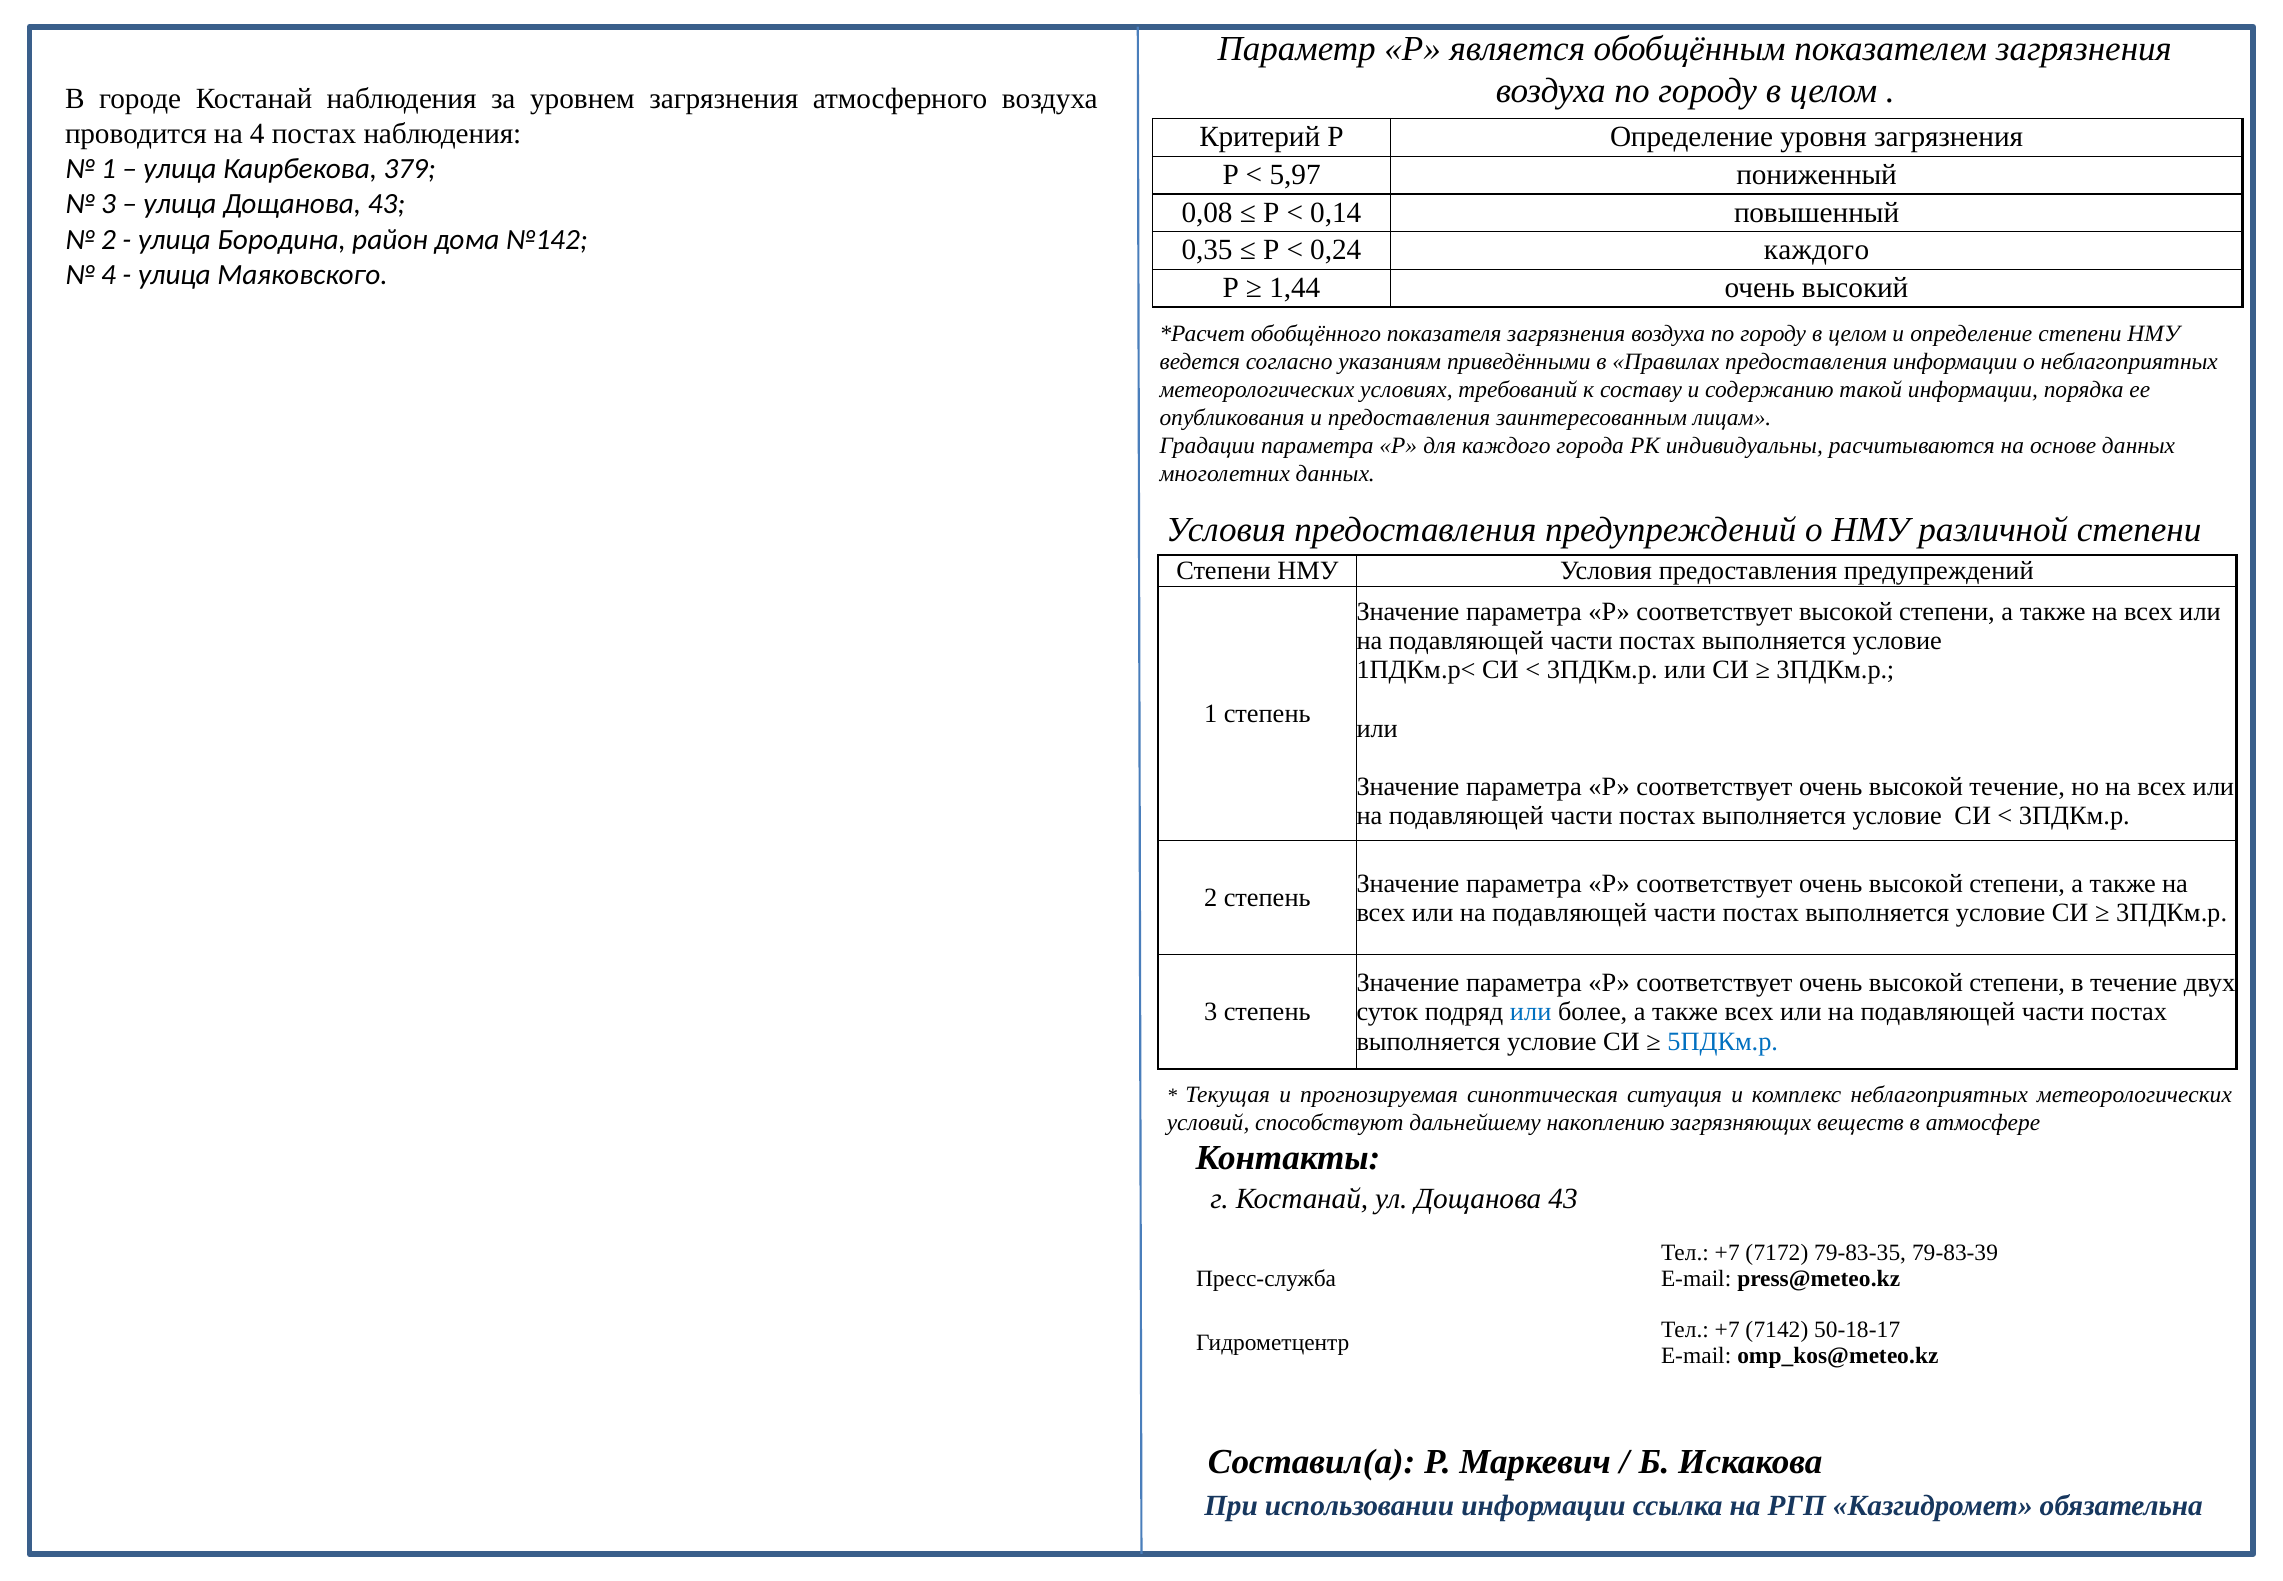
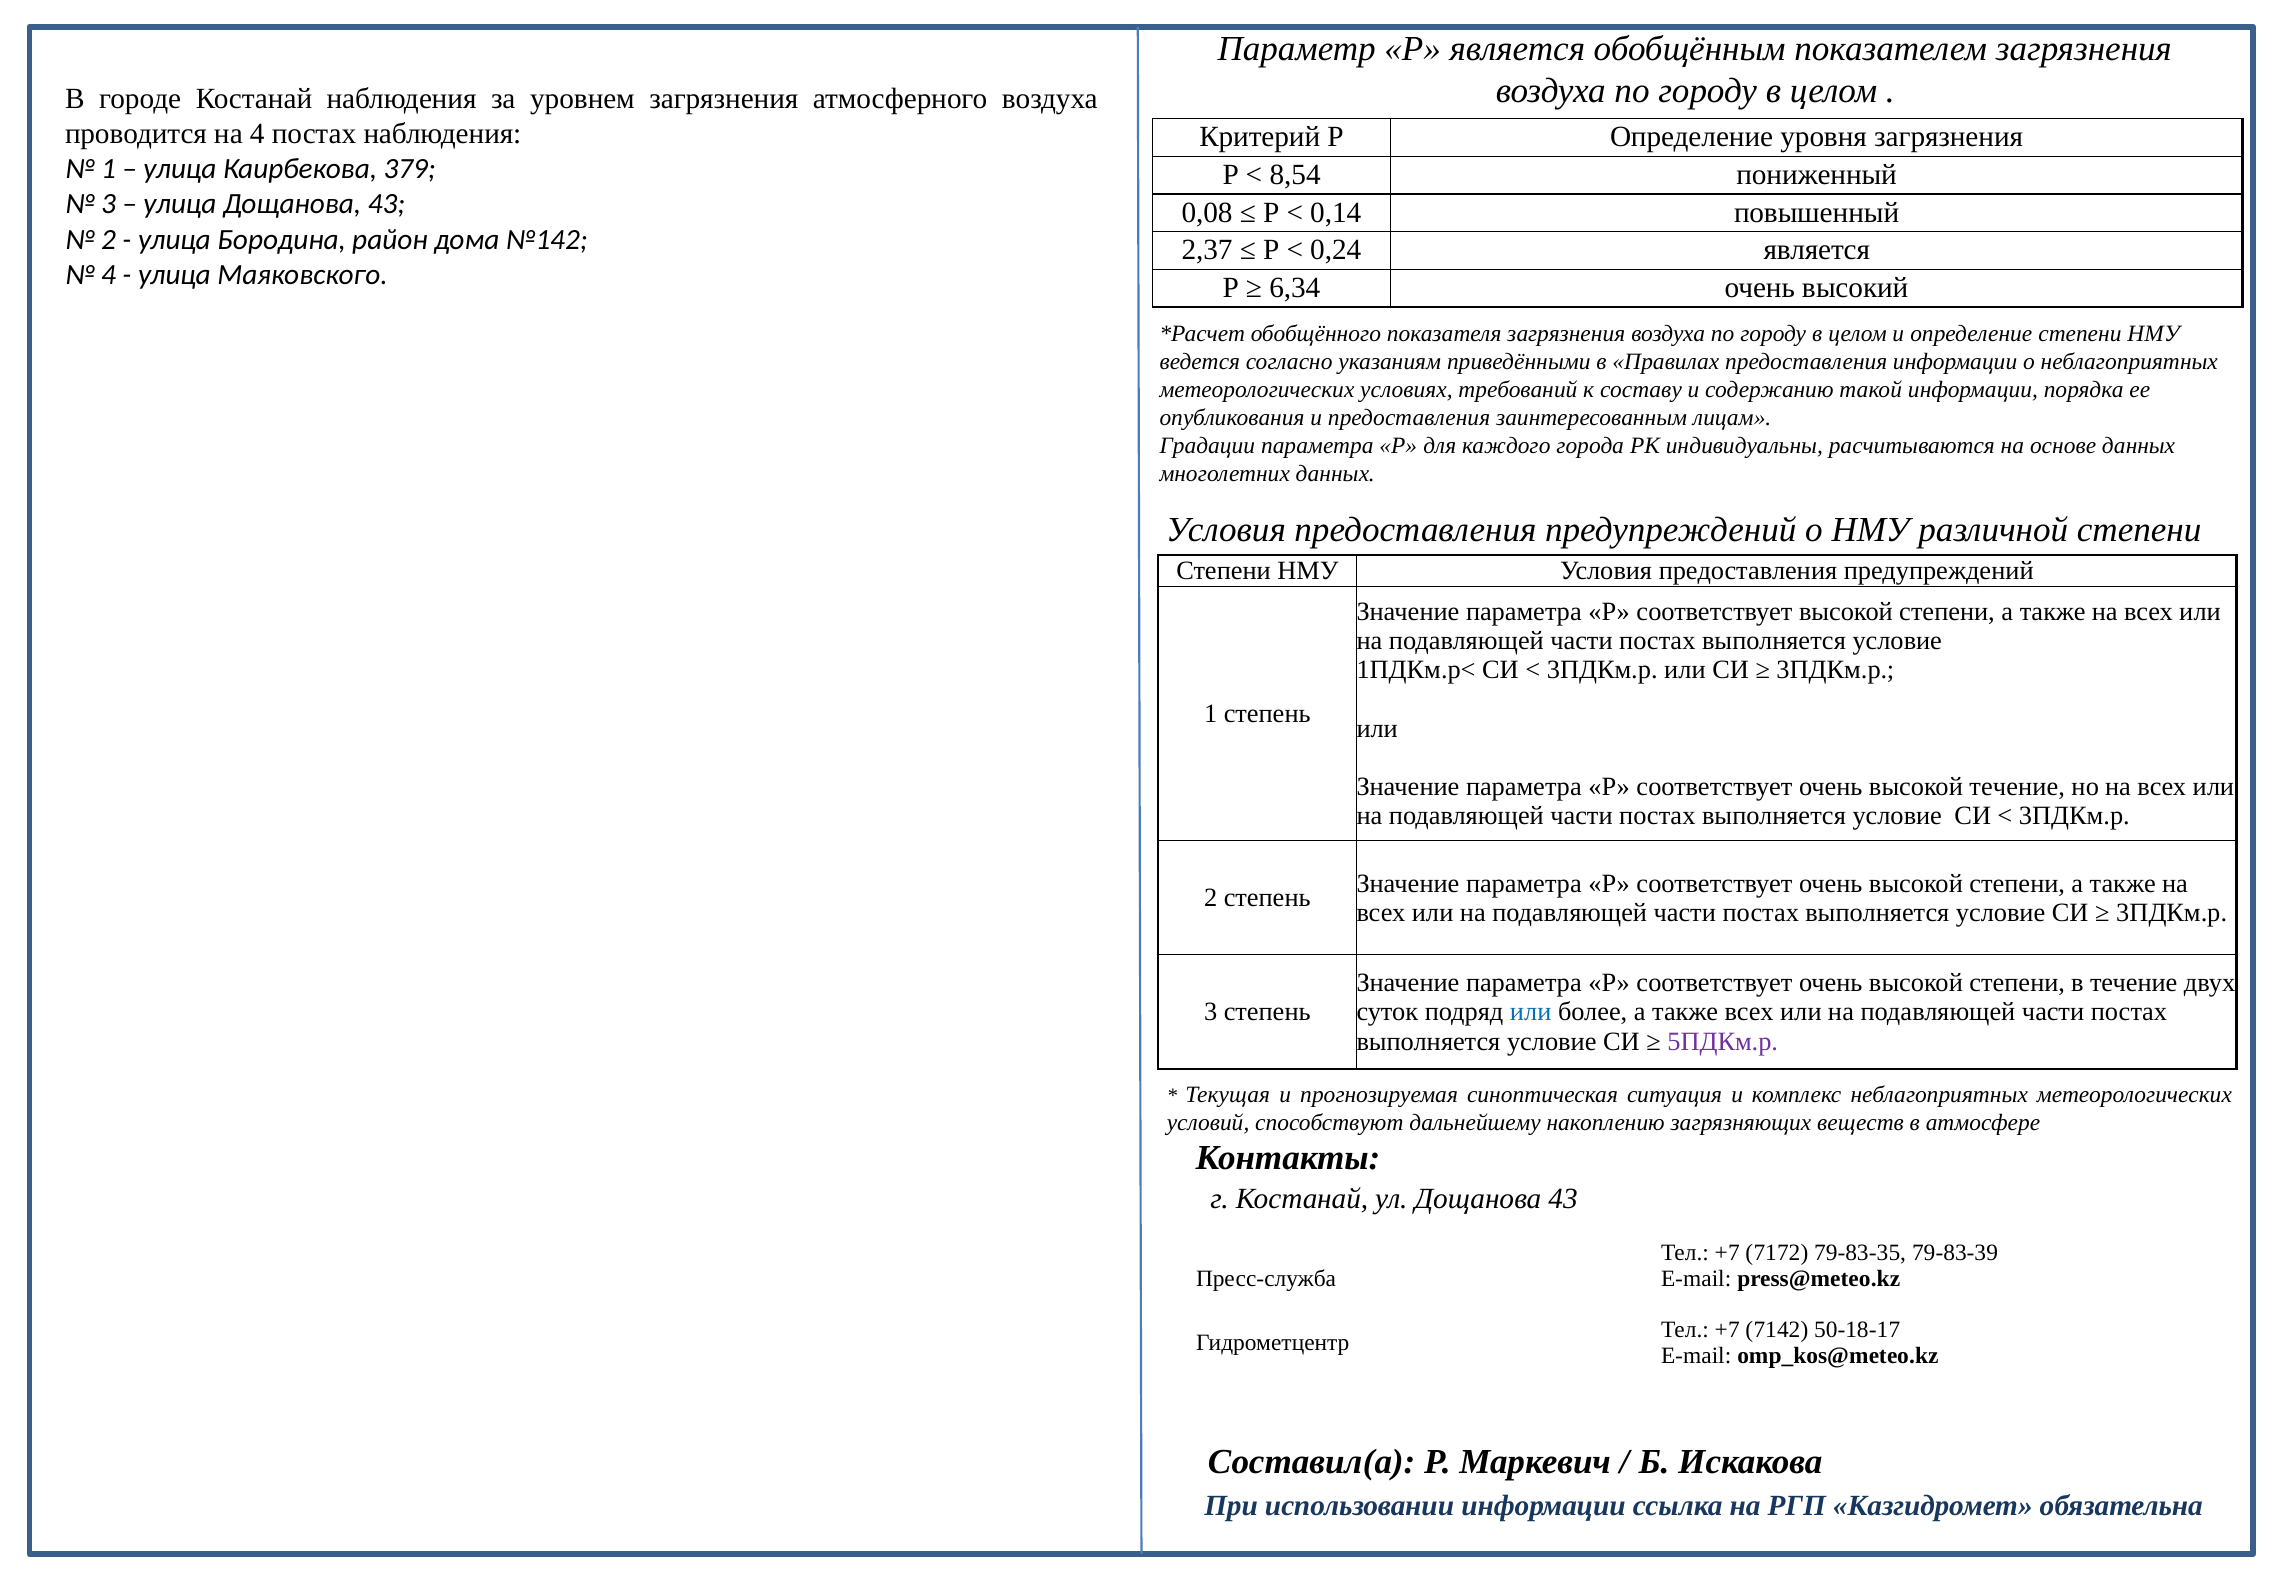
5,97: 5,97 -> 8,54
0,35: 0,35 -> 2,37
0,24 каждого: каждого -> является
1,44: 1,44 -> 6,34
5ПДКм.р colour: blue -> purple
